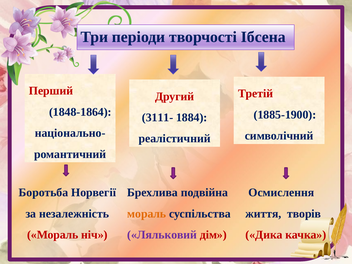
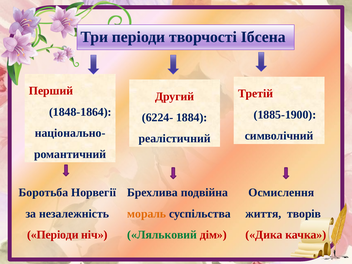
3111-: 3111- -> 6224-
Мораль at (53, 235): Мораль -> Періоди
Ляльковий colour: purple -> green
